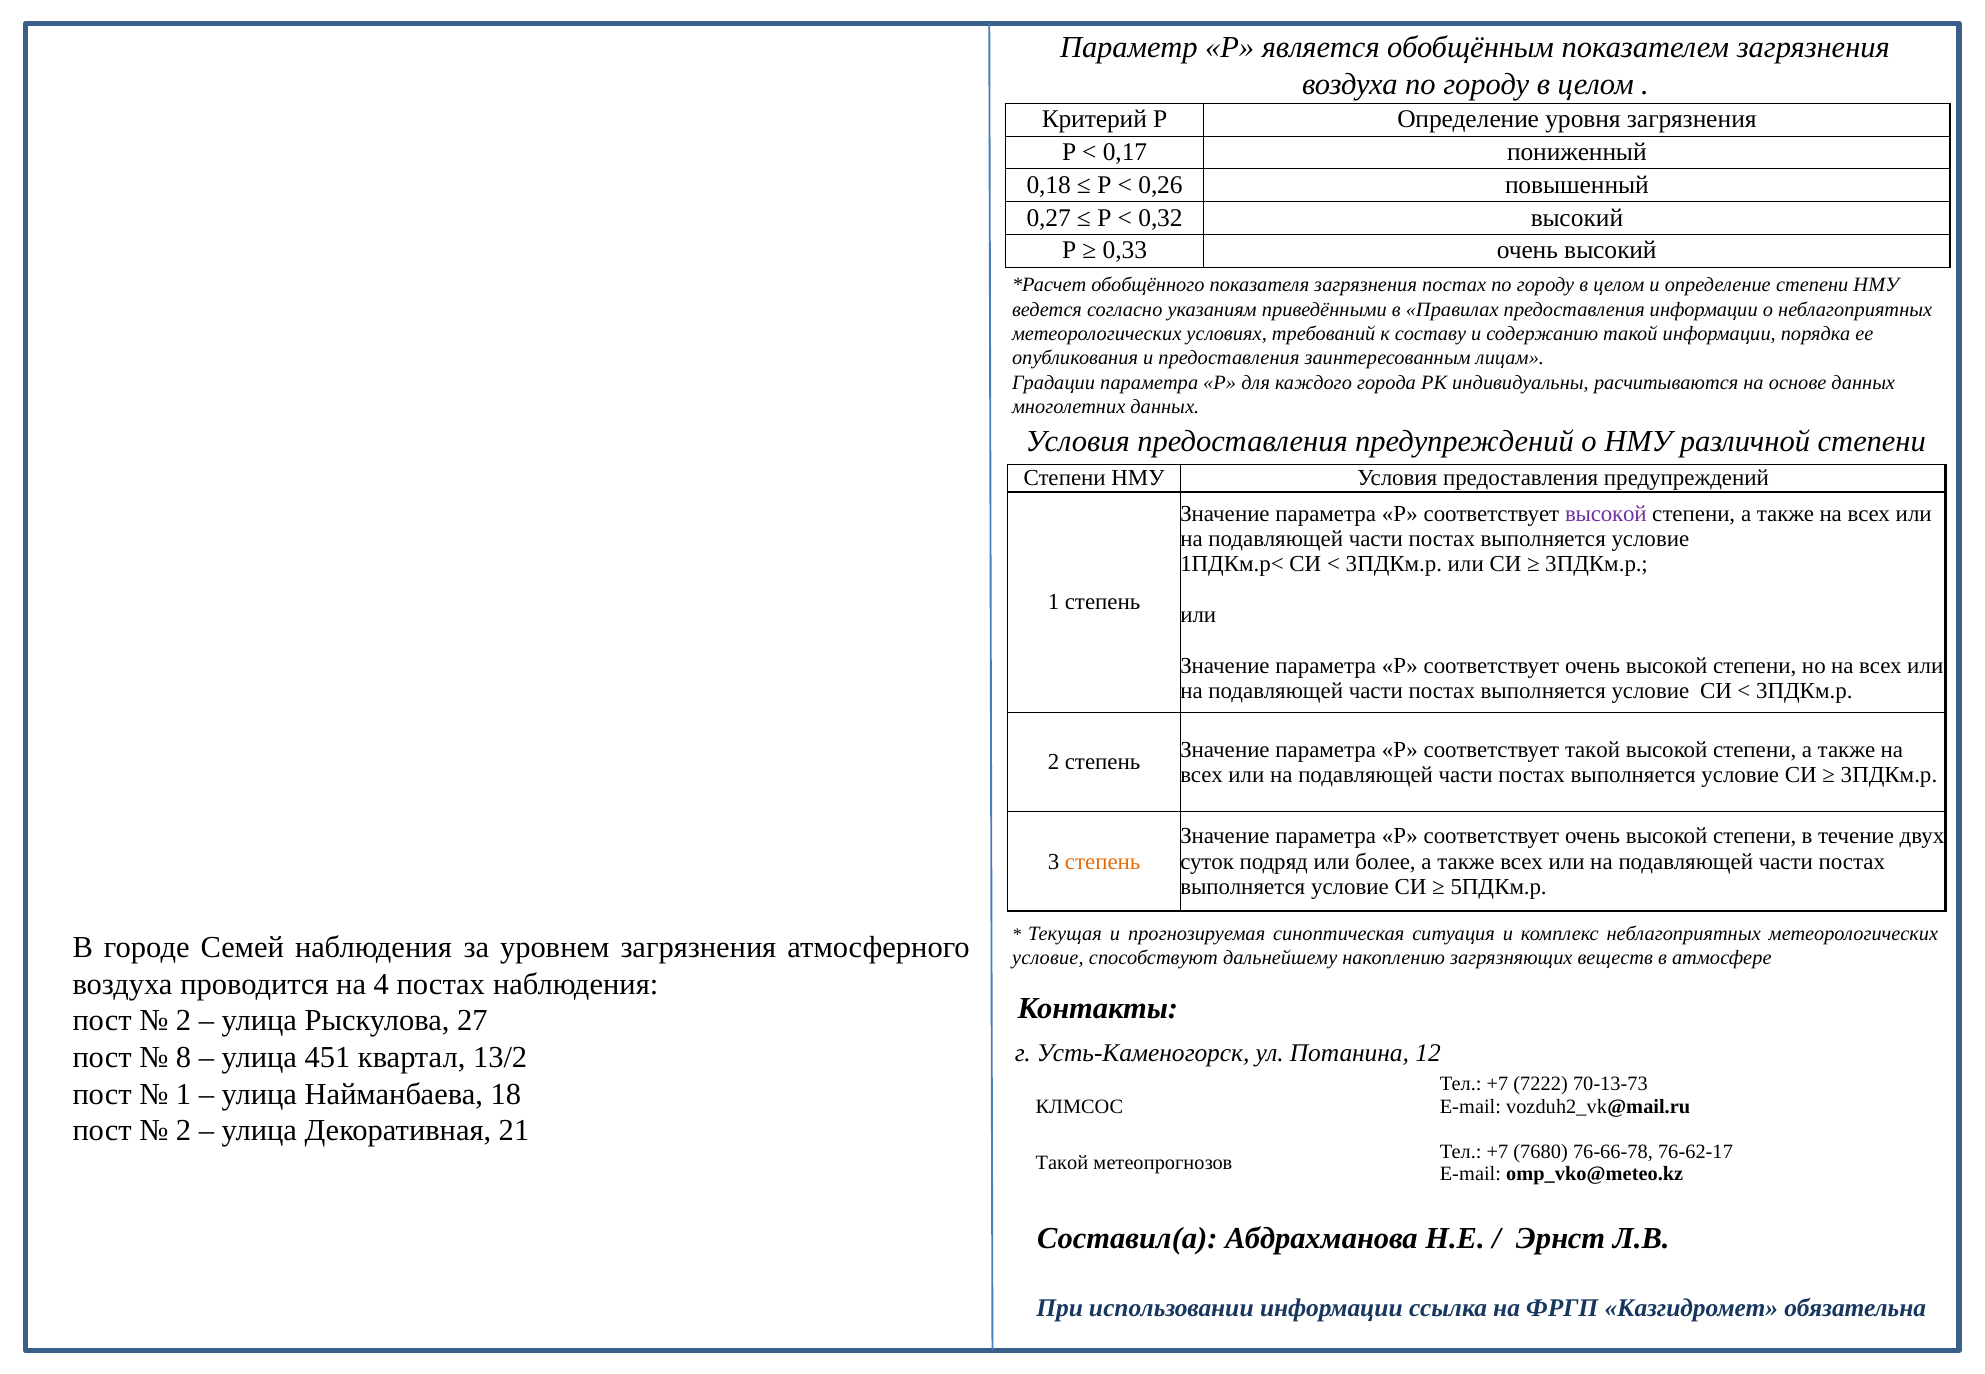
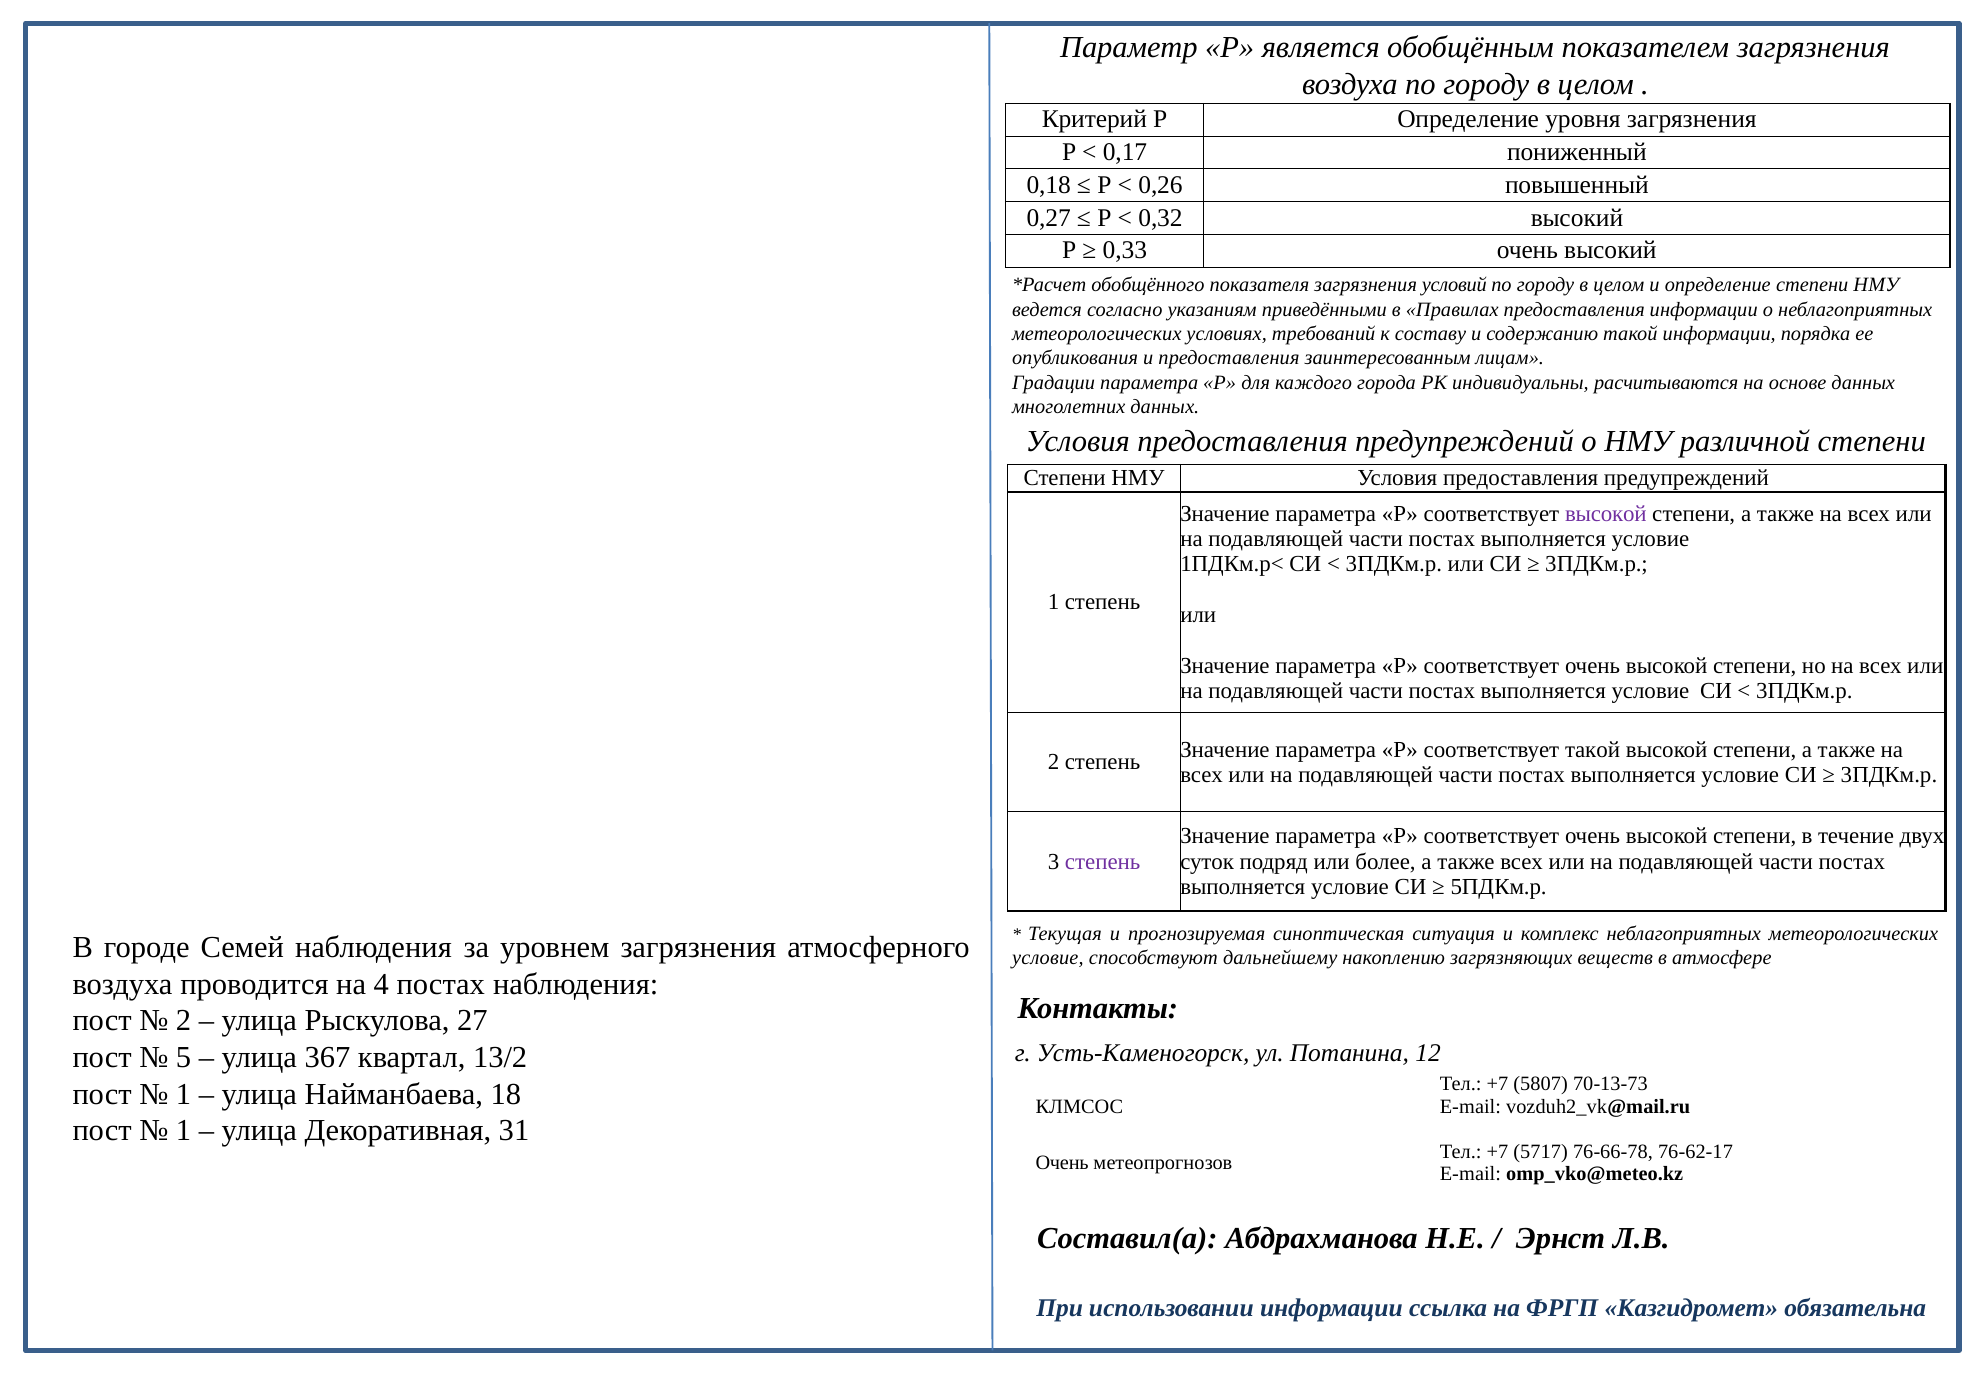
загрязнения постах: постах -> условий
степень at (1103, 862) colour: orange -> purple
8: 8 -> 5
451: 451 -> 367
7222: 7222 -> 5807
2 at (184, 1131): 2 -> 1
21: 21 -> 31
7680: 7680 -> 5717
Такой at (1062, 1163): Такой -> Очень
